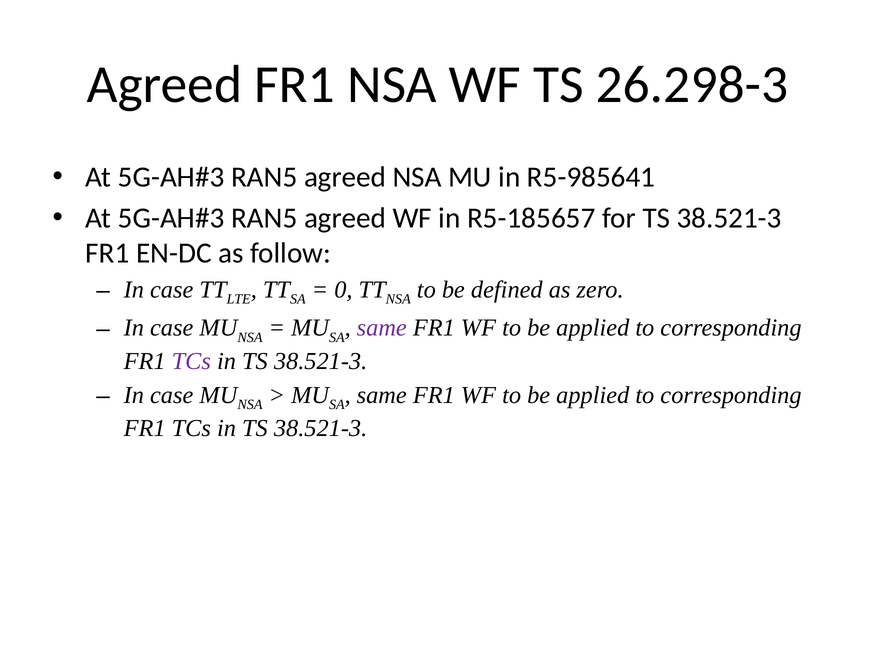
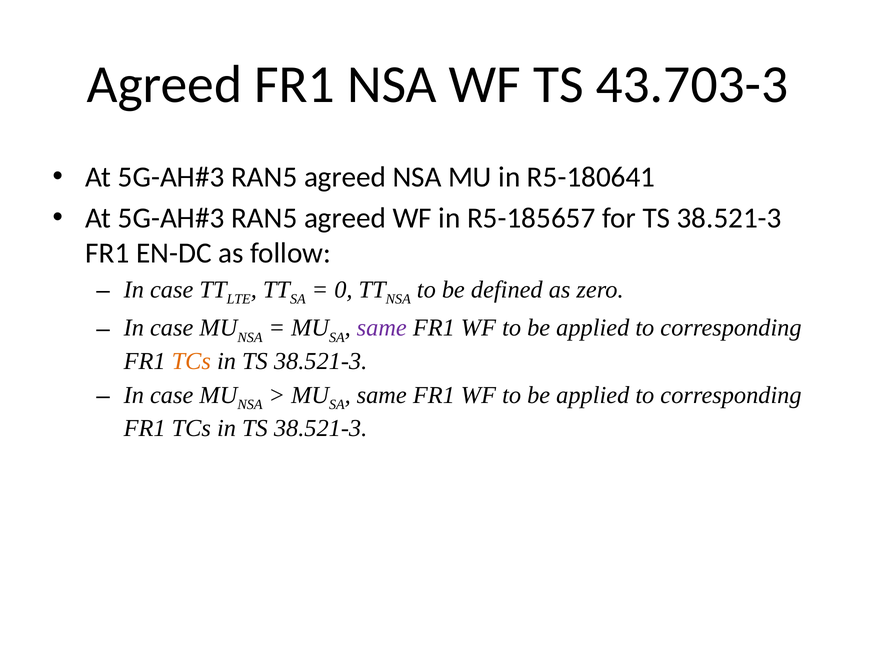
26.298-3: 26.298-3 -> 43.703-3
R5-985641: R5-985641 -> R5-180641
TCs at (191, 361) colour: purple -> orange
